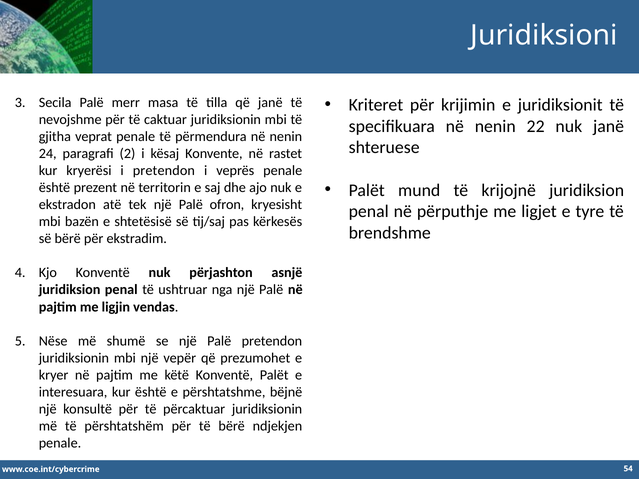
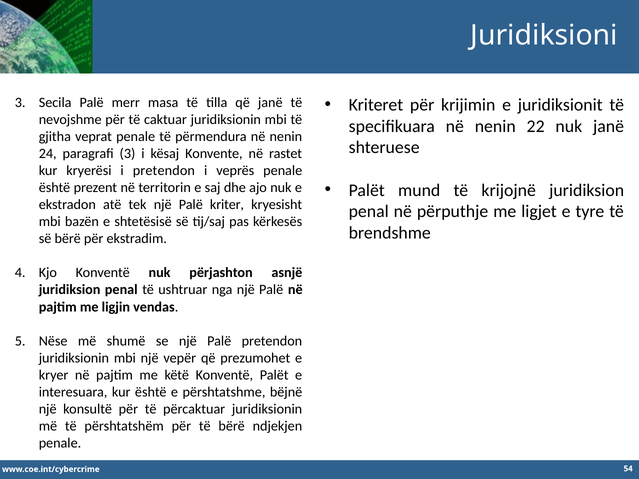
paragrafi 2: 2 -> 3
ofron: ofron -> kriter
